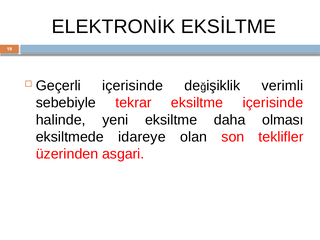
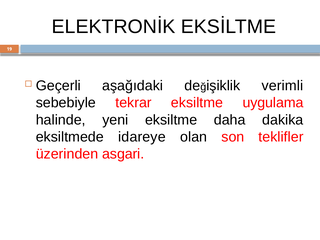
Geçerli içerisinde: içerisinde -> aşağıdaki
eksiltme içerisinde: içerisinde -> uygulama
olması: olması -> dakika
